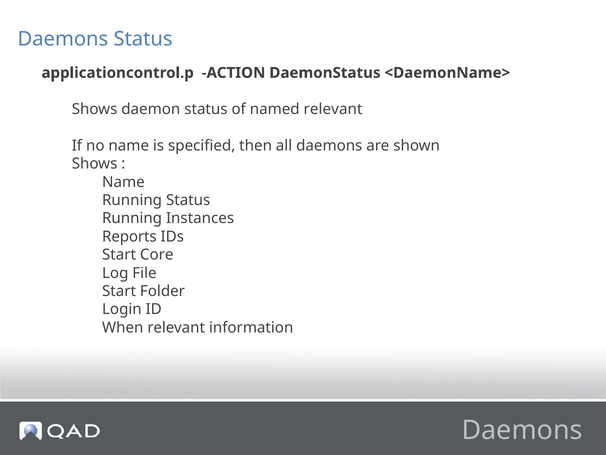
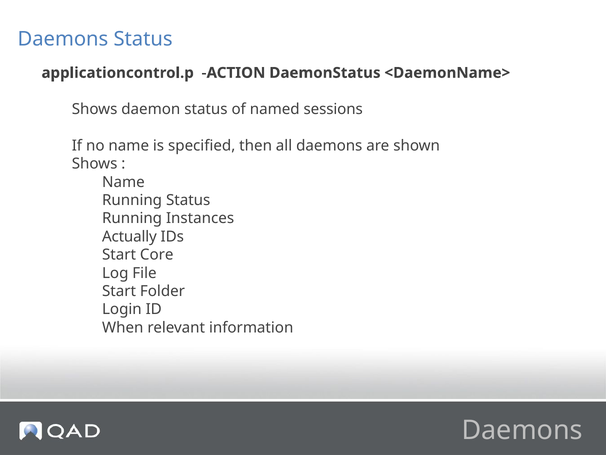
named relevant: relevant -> sessions
Reports: Reports -> Actually
